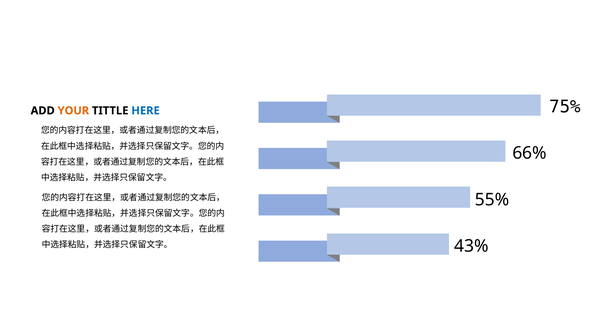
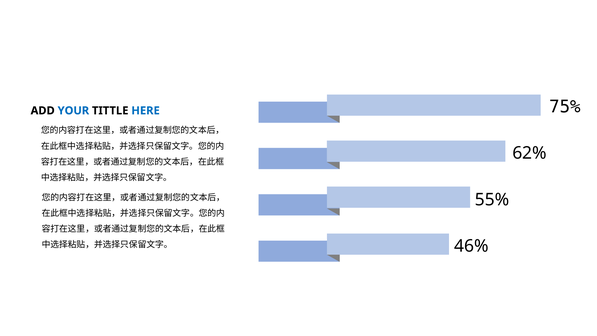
YOUR colour: orange -> blue
66%: 66% -> 62%
43%: 43% -> 46%
